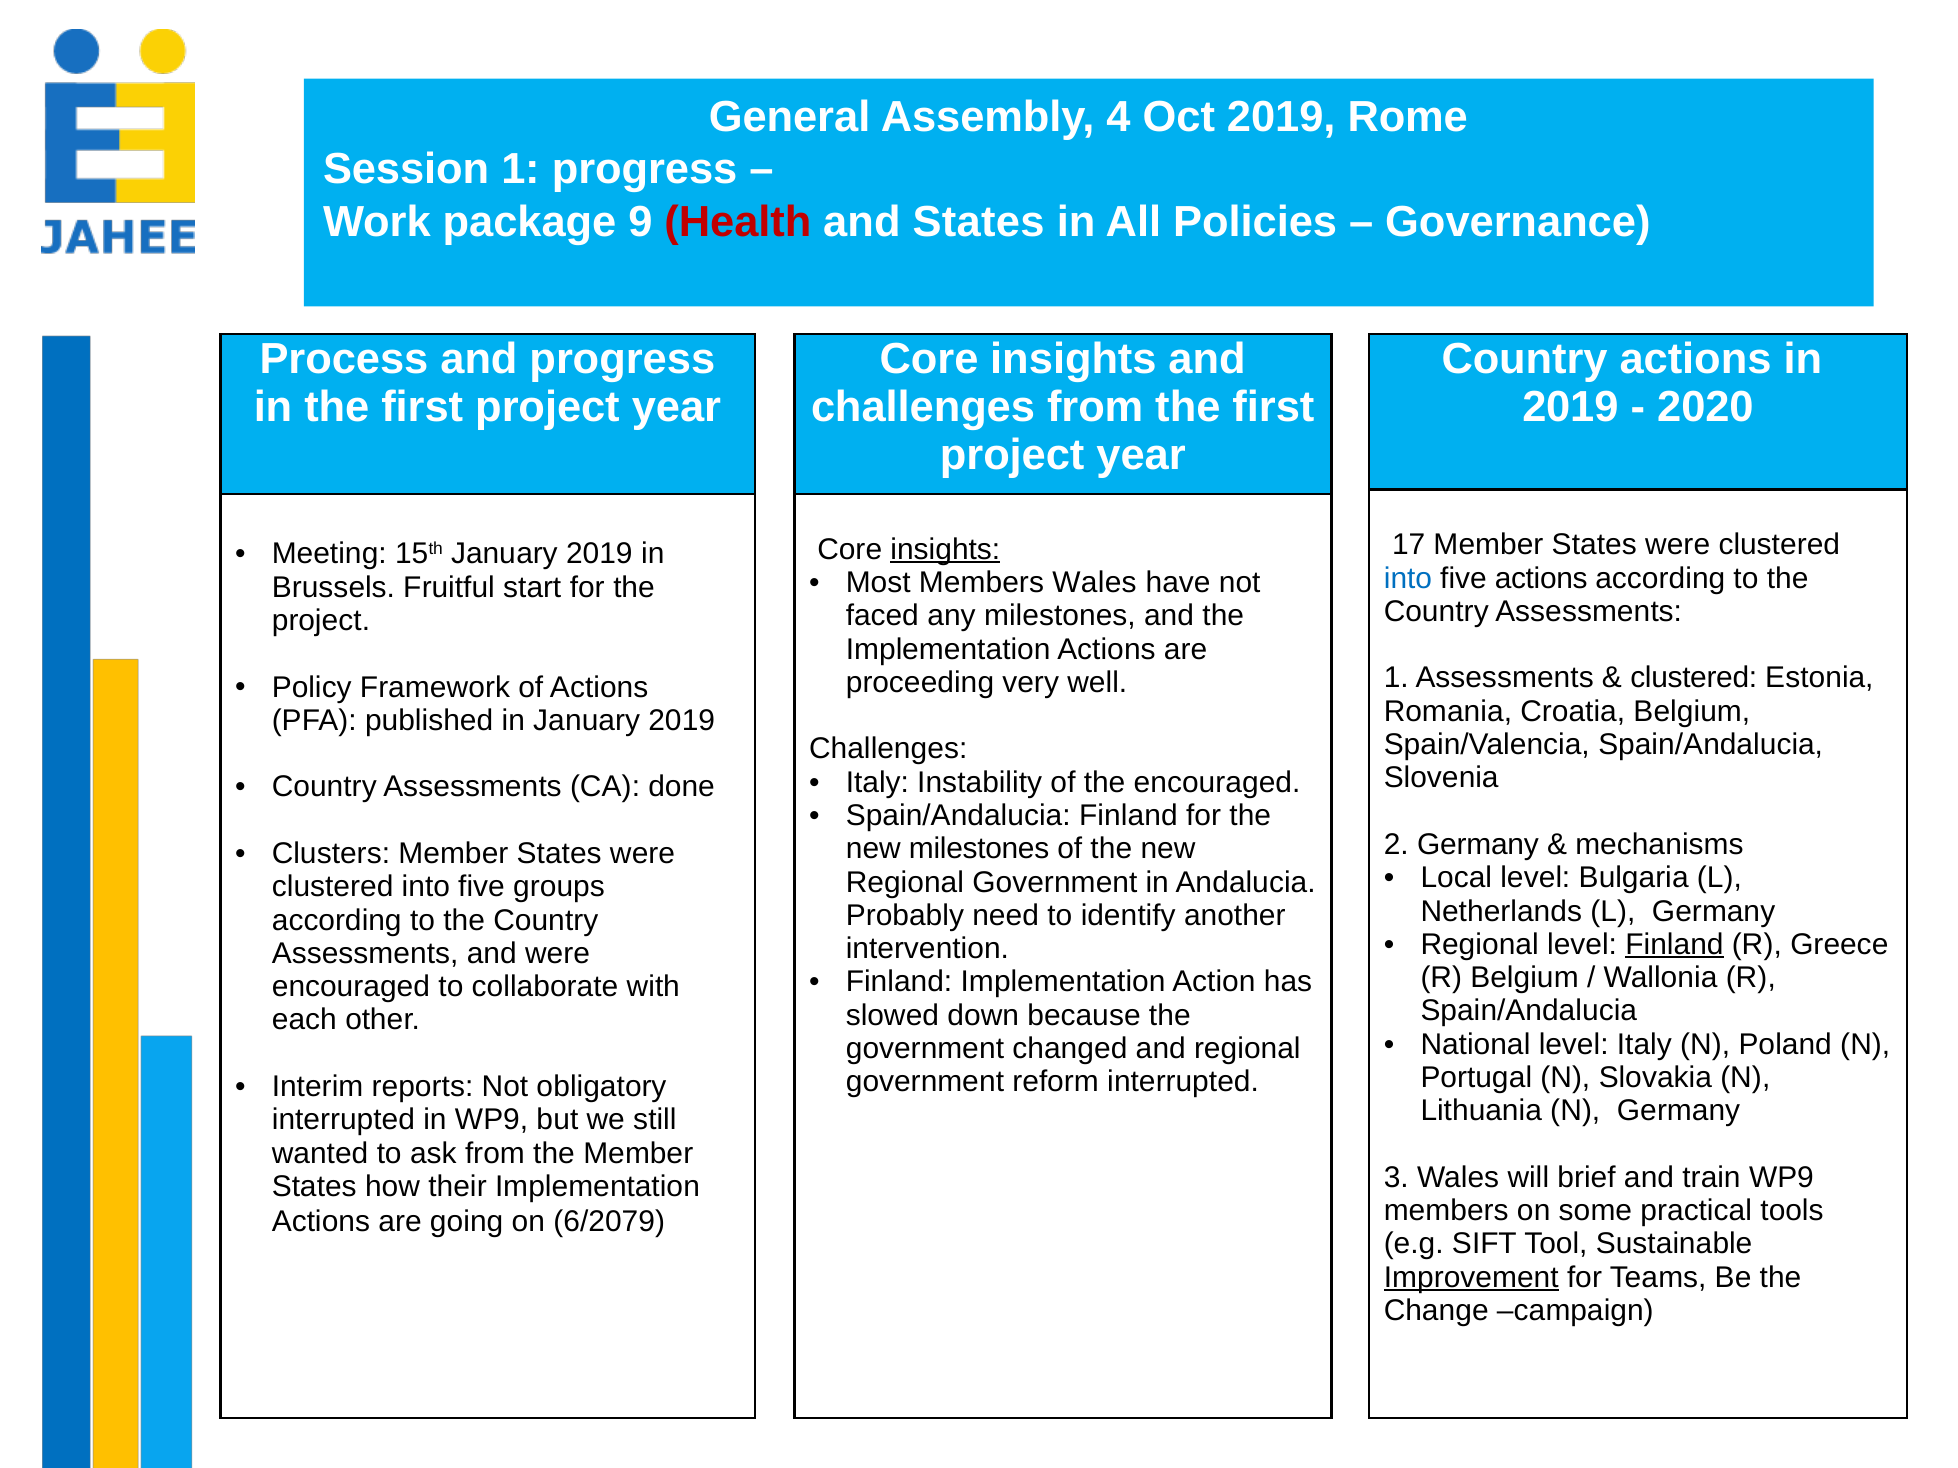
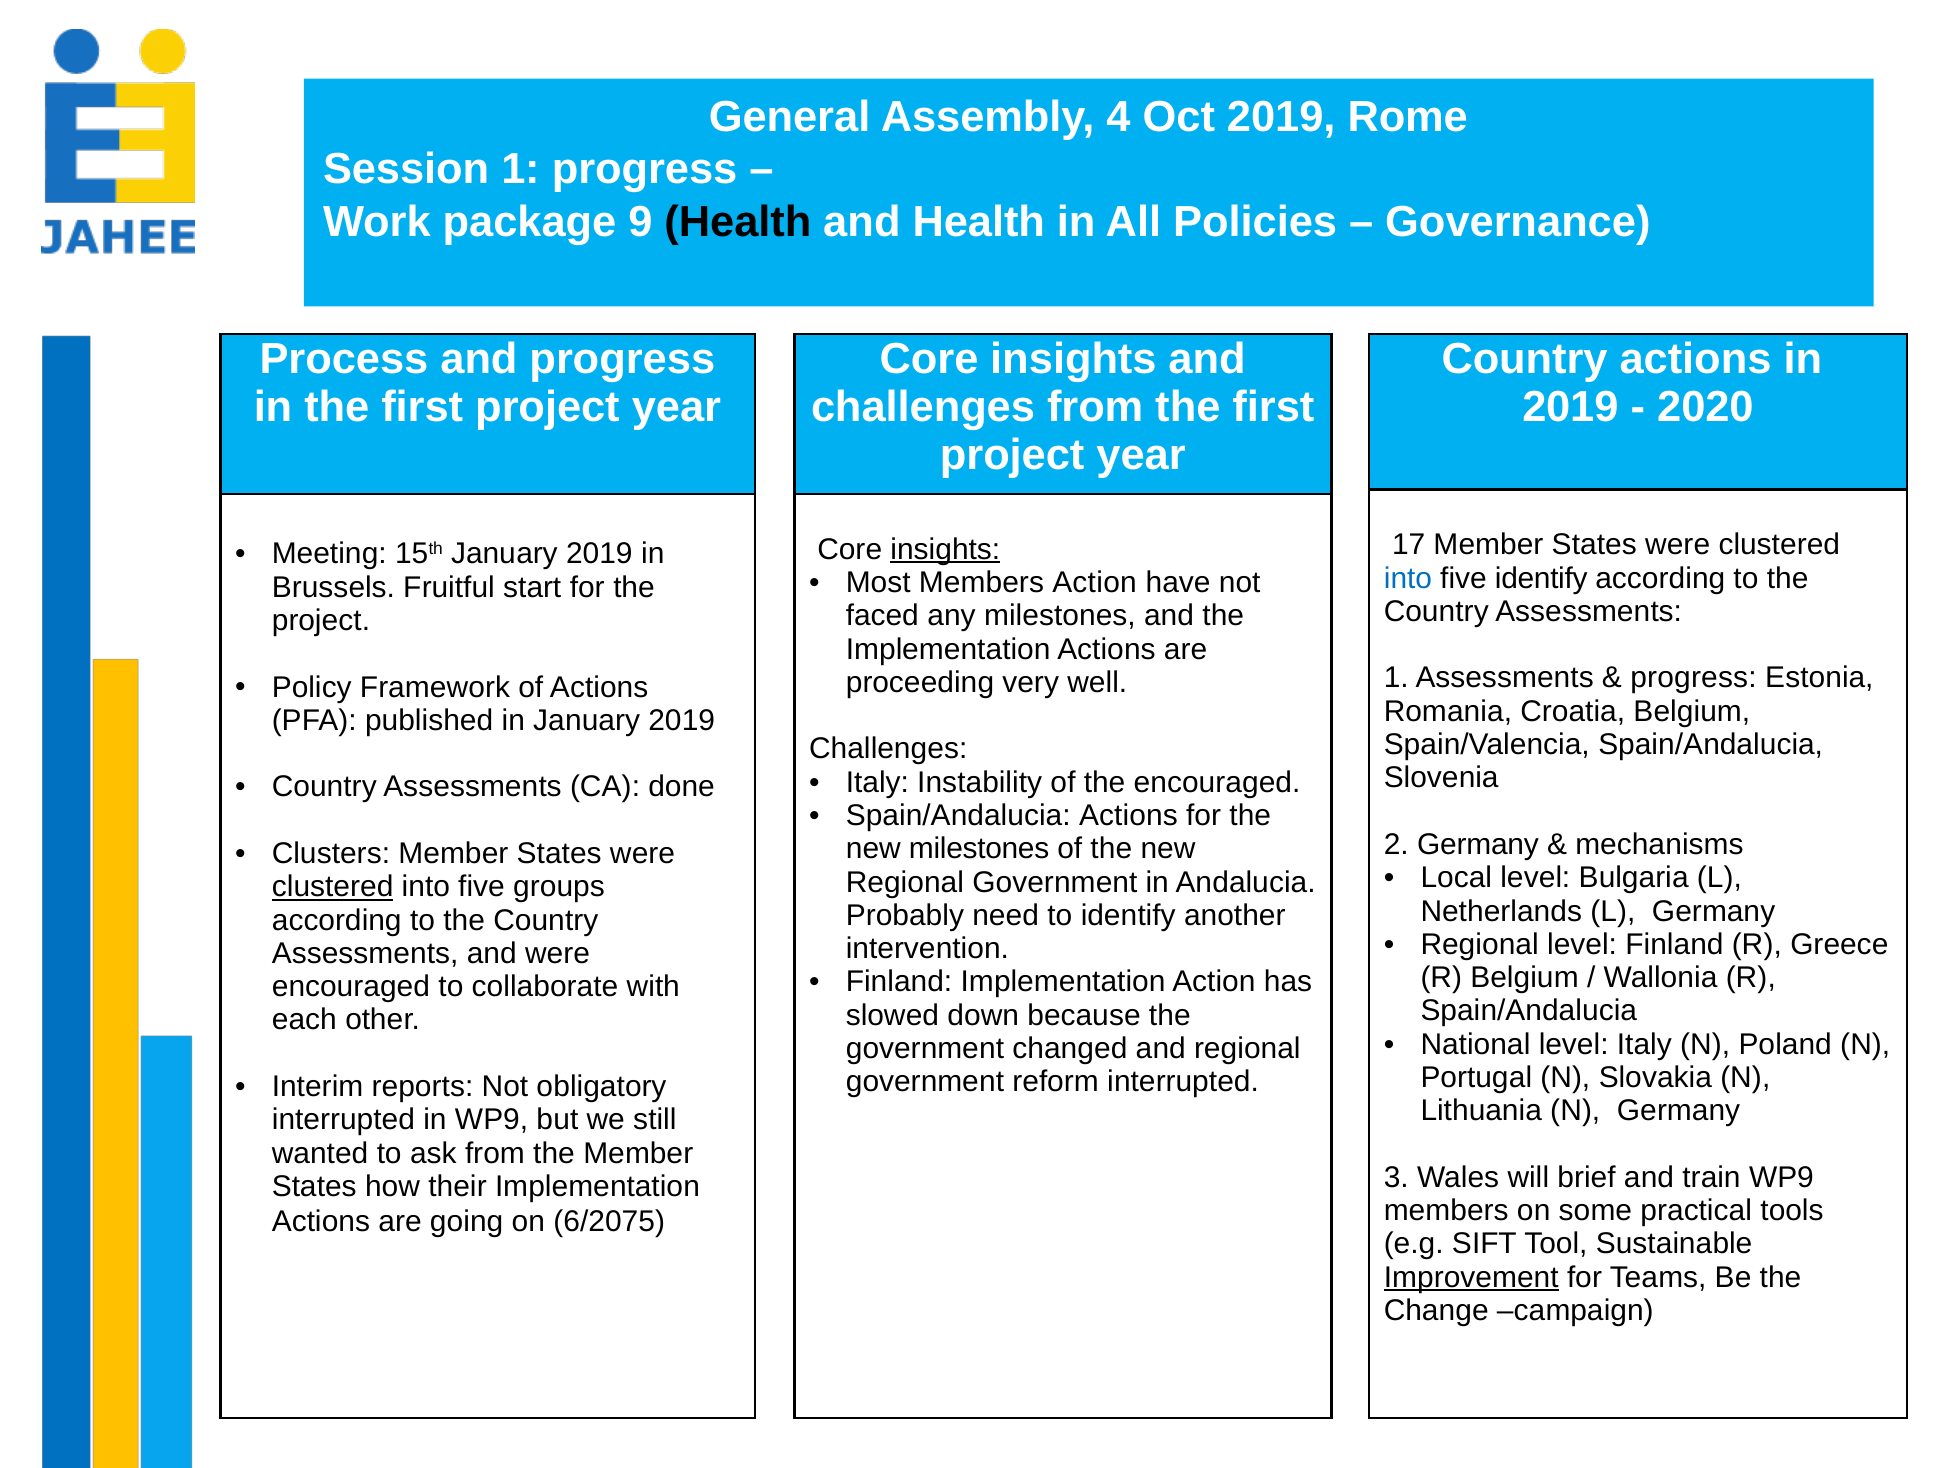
Health at (738, 222) colour: red -> black
and States: States -> Health
five actions: actions -> identify
Members Wales: Wales -> Action
clustered at (1694, 678): clustered -> progress
Spain/Andalucia Finland: Finland -> Actions
clustered at (333, 887) underline: none -> present
Finland at (1674, 945) underline: present -> none
6/2079: 6/2079 -> 6/2075
